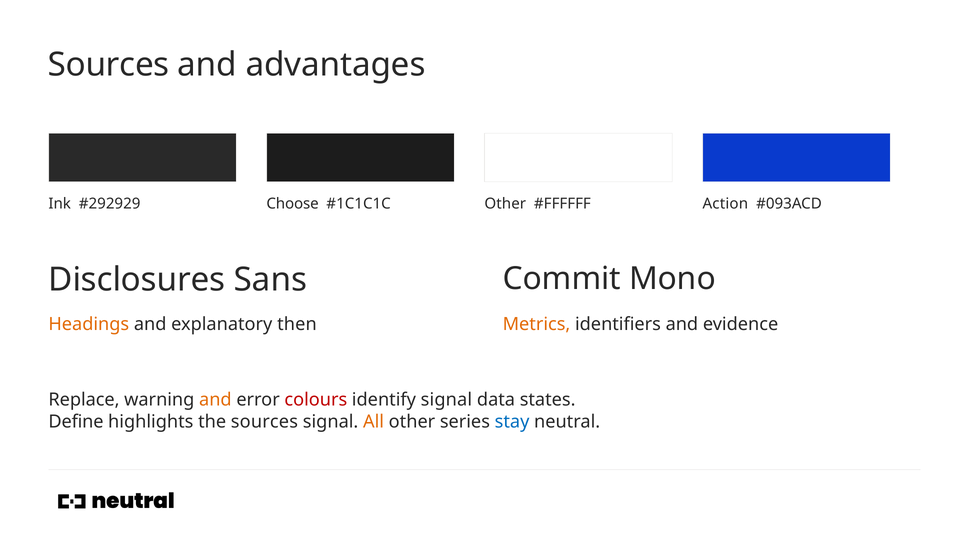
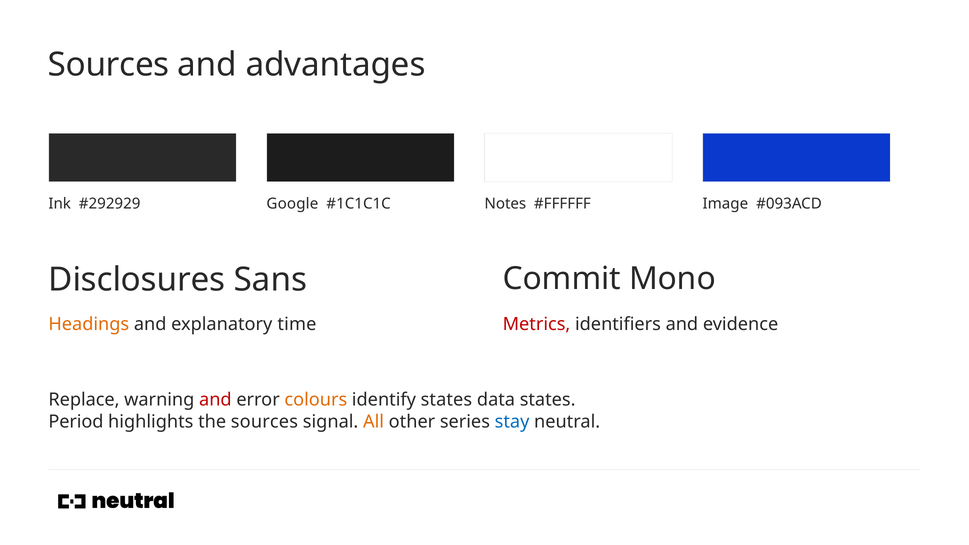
Choose: Choose -> Google
Other at (505, 204): Other -> Notes
Action: Action -> Image
then: then -> time
Metrics colour: orange -> red
and at (215, 400) colour: orange -> red
colours colour: red -> orange
identify signal: signal -> states
Define: Define -> Period
